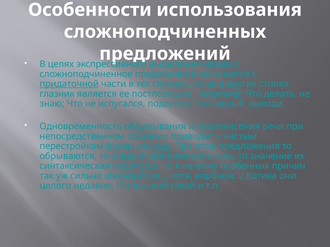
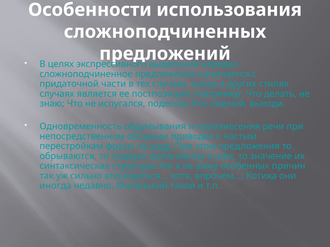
придаточной underline: present -> none
глазник at (57, 94): глазник -> случаях
целого: целого -> иногда
